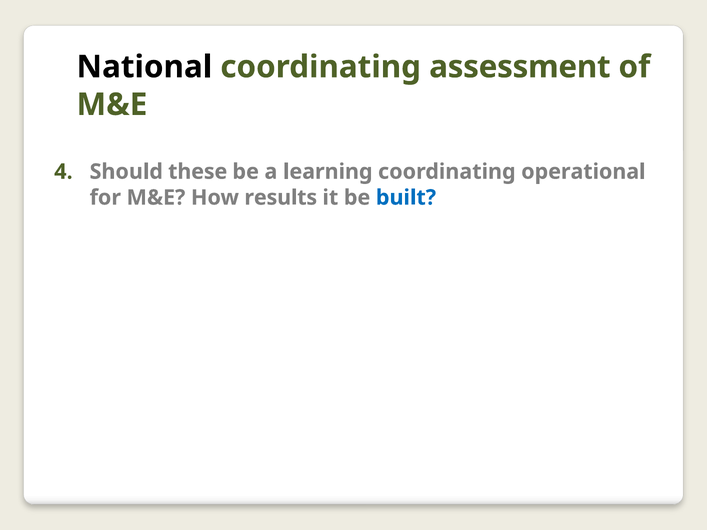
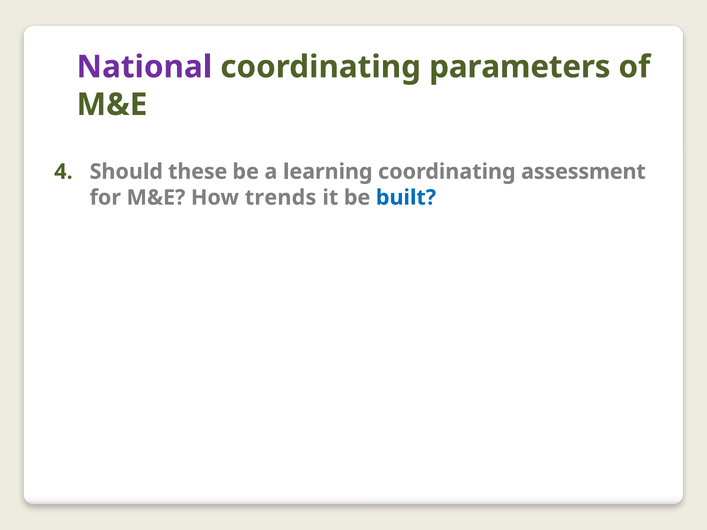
National colour: black -> purple
assessment: assessment -> parameters
operational: operational -> assessment
results: results -> trends
